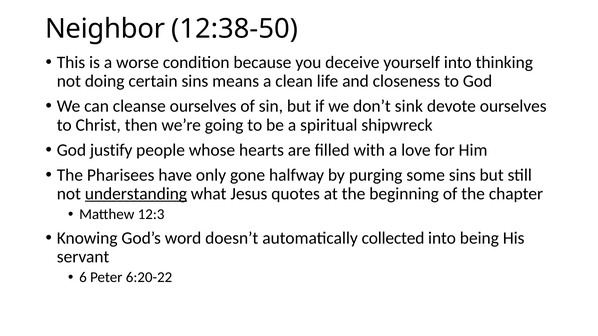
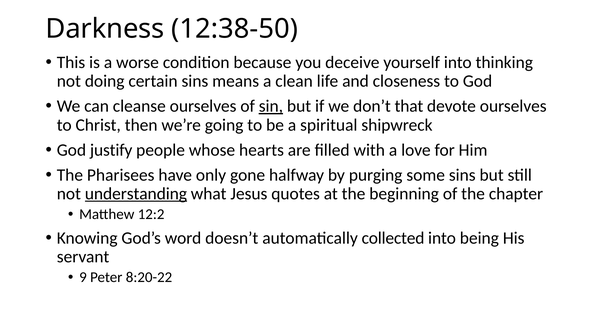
Neighbor: Neighbor -> Darkness
sin underline: none -> present
sink: sink -> that
12:3: 12:3 -> 12:2
6: 6 -> 9
6:20-22: 6:20-22 -> 8:20-22
